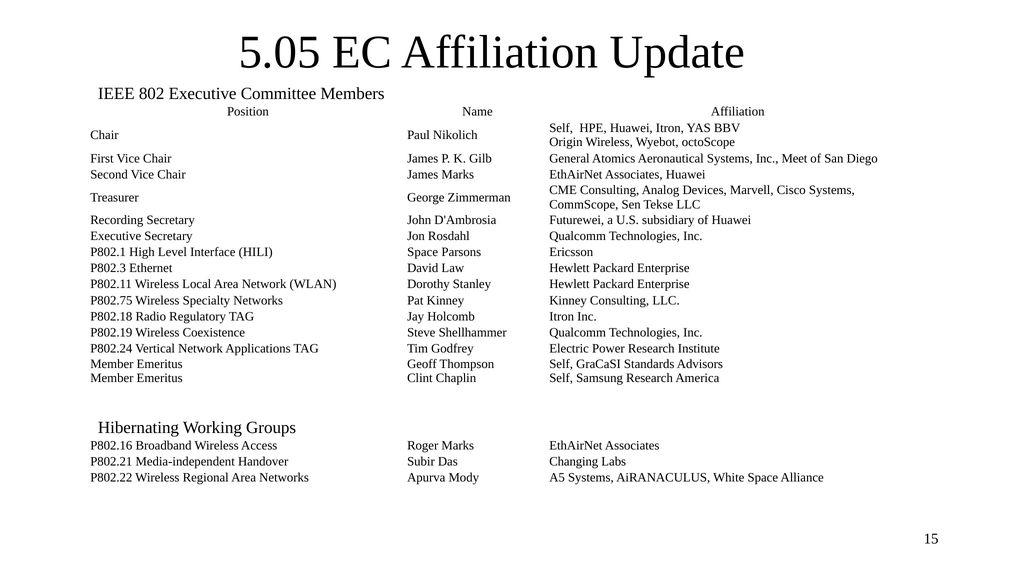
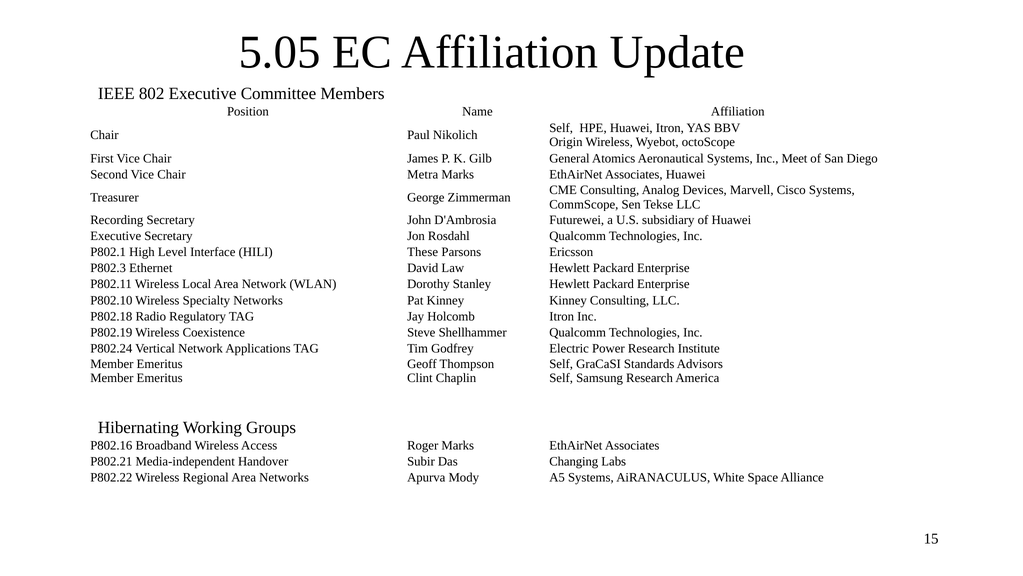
Second Vice Chair James: James -> Metra
HILI Space: Space -> These
P802.75: P802.75 -> P802.10
